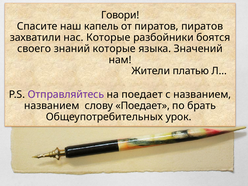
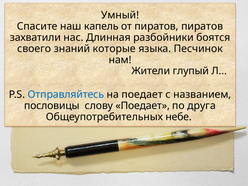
Говори: Говори -> Умный
нас Которые: Которые -> Длинная
Значений: Значений -> Песчинок
платью: платью -> глупый
Отправляйтесь colour: purple -> blue
названием at (52, 106): названием -> пословицы
брать: брать -> друга
урок: урок -> небе
